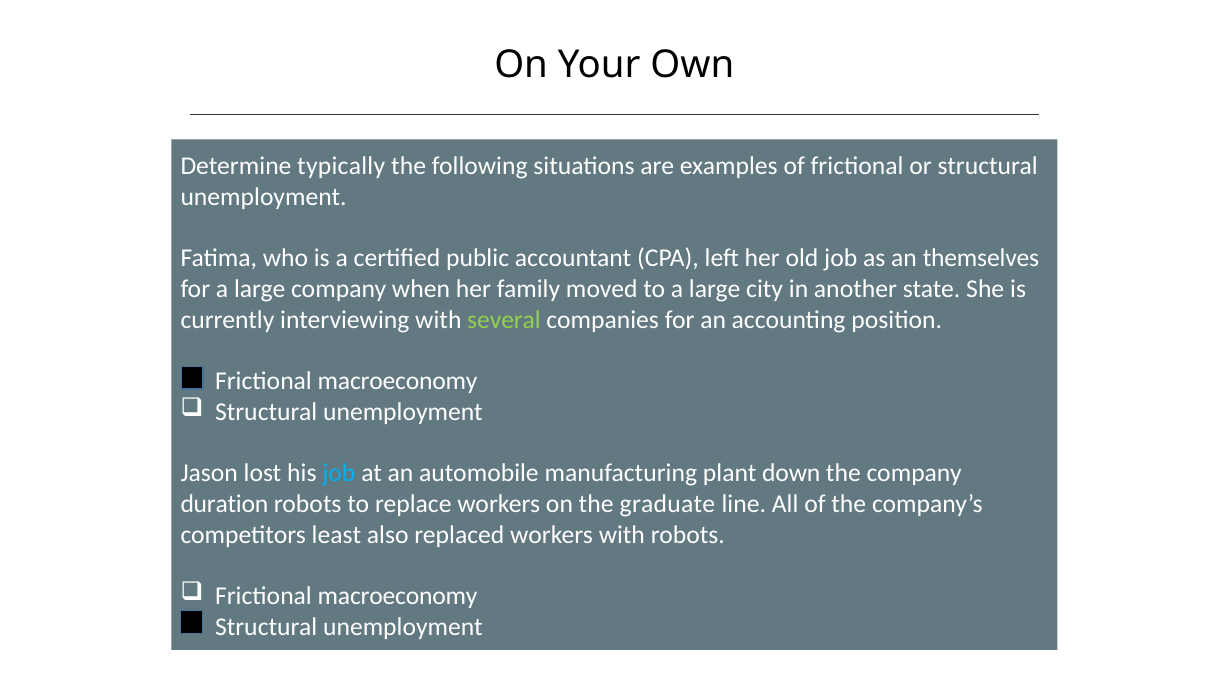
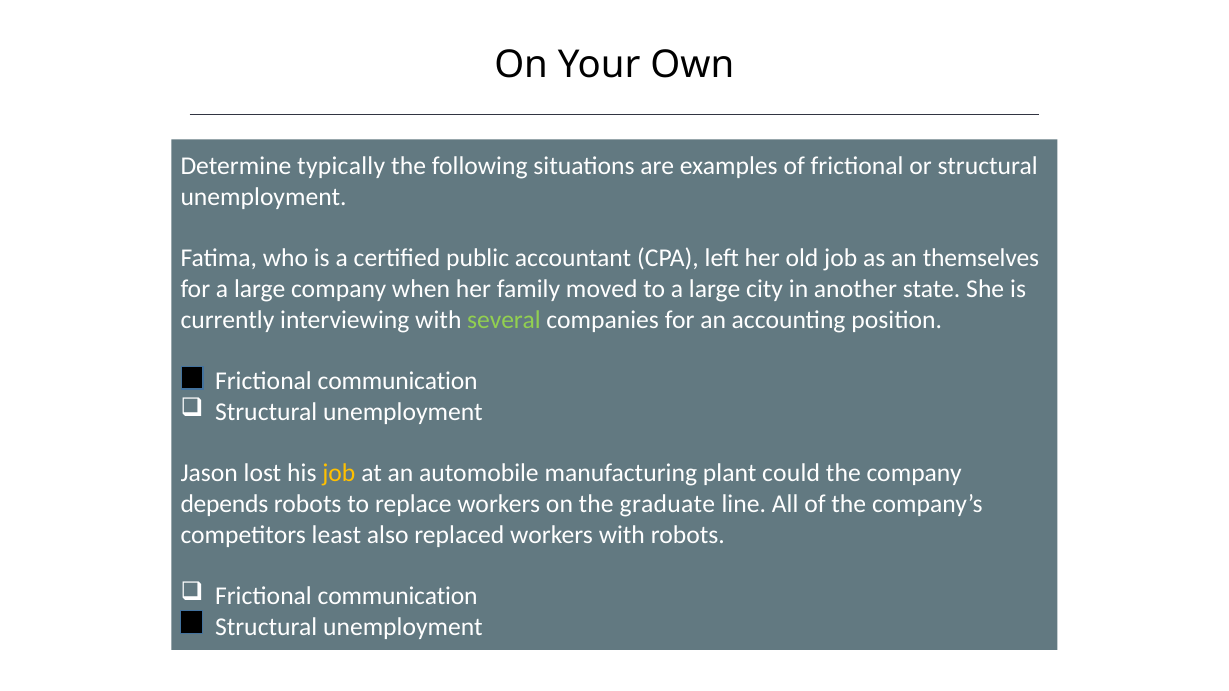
macroeconomy at (398, 381): macroeconomy -> communication
job at (339, 473) colour: light blue -> yellow
down: down -> could
duration: duration -> depends
macroeconomy at (398, 596): macroeconomy -> communication
